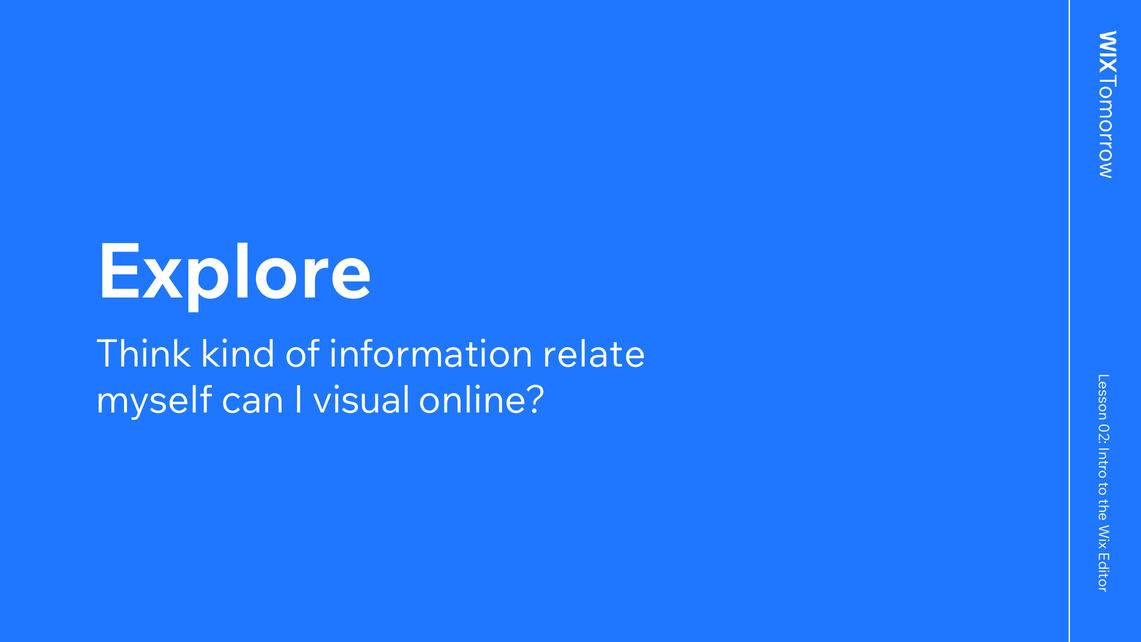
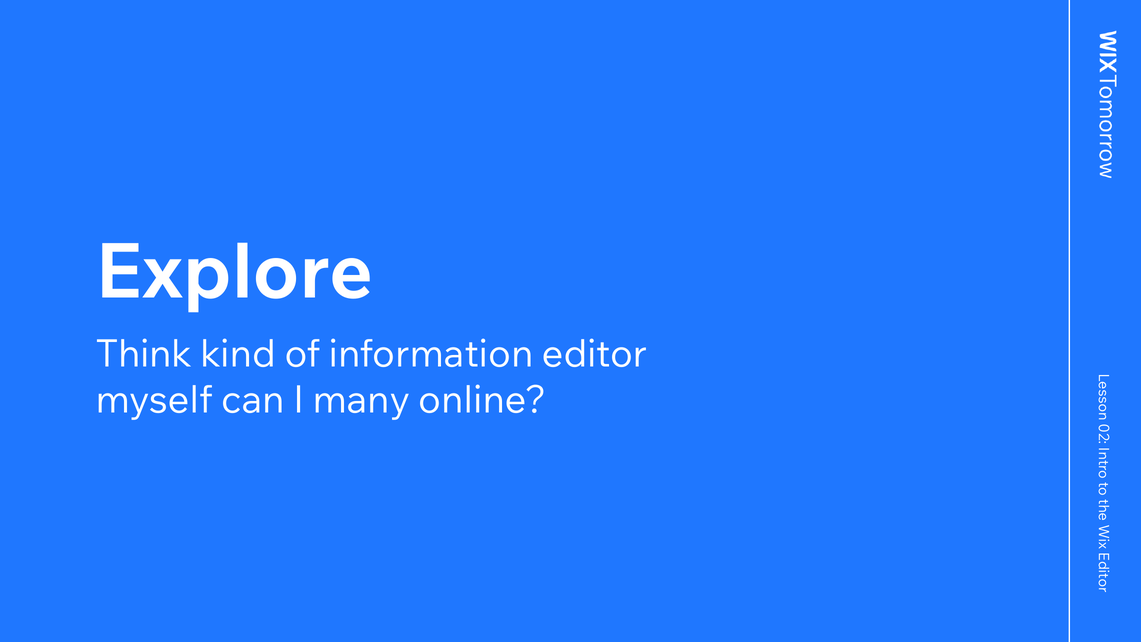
relate: relate -> editor
visual: visual -> many
